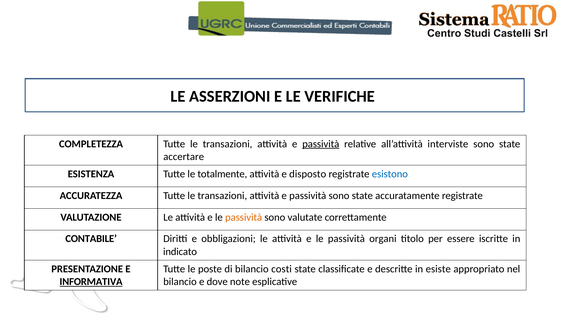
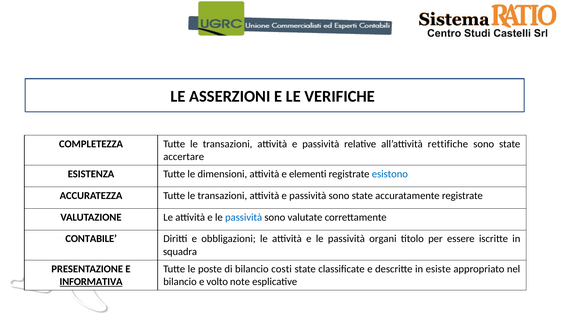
passività at (321, 144) underline: present -> none
interviste: interviste -> rettifiche
totalmente: totalmente -> dimensioni
disposto: disposto -> elementi
passività at (244, 217) colour: orange -> blue
indicato: indicato -> squadra
dove: dove -> volto
